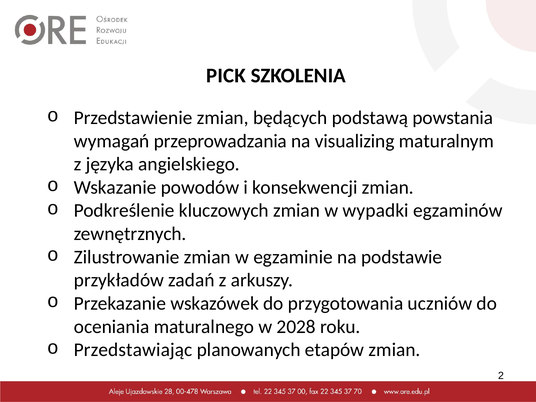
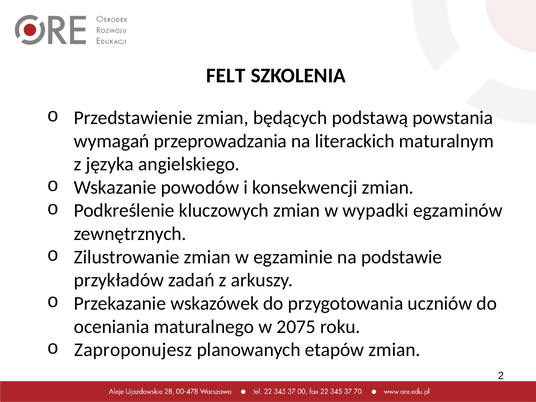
PICK: PICK -> FELT
visualizing: visualizing -> literackich
2028: 2028 -> 2075
Przedstawiając: Przedstawiając -> Zaproponujesz
